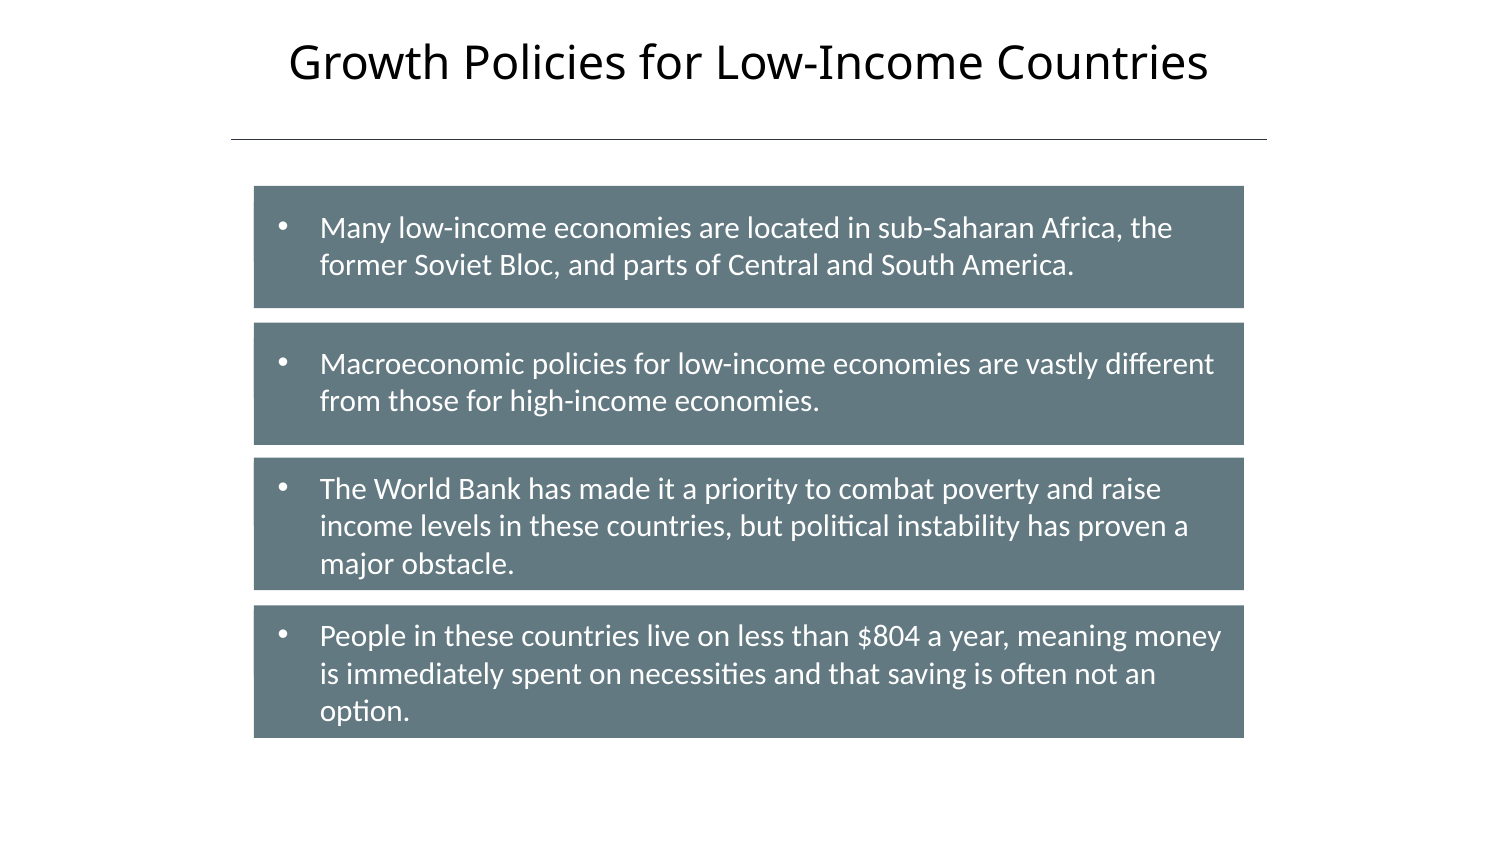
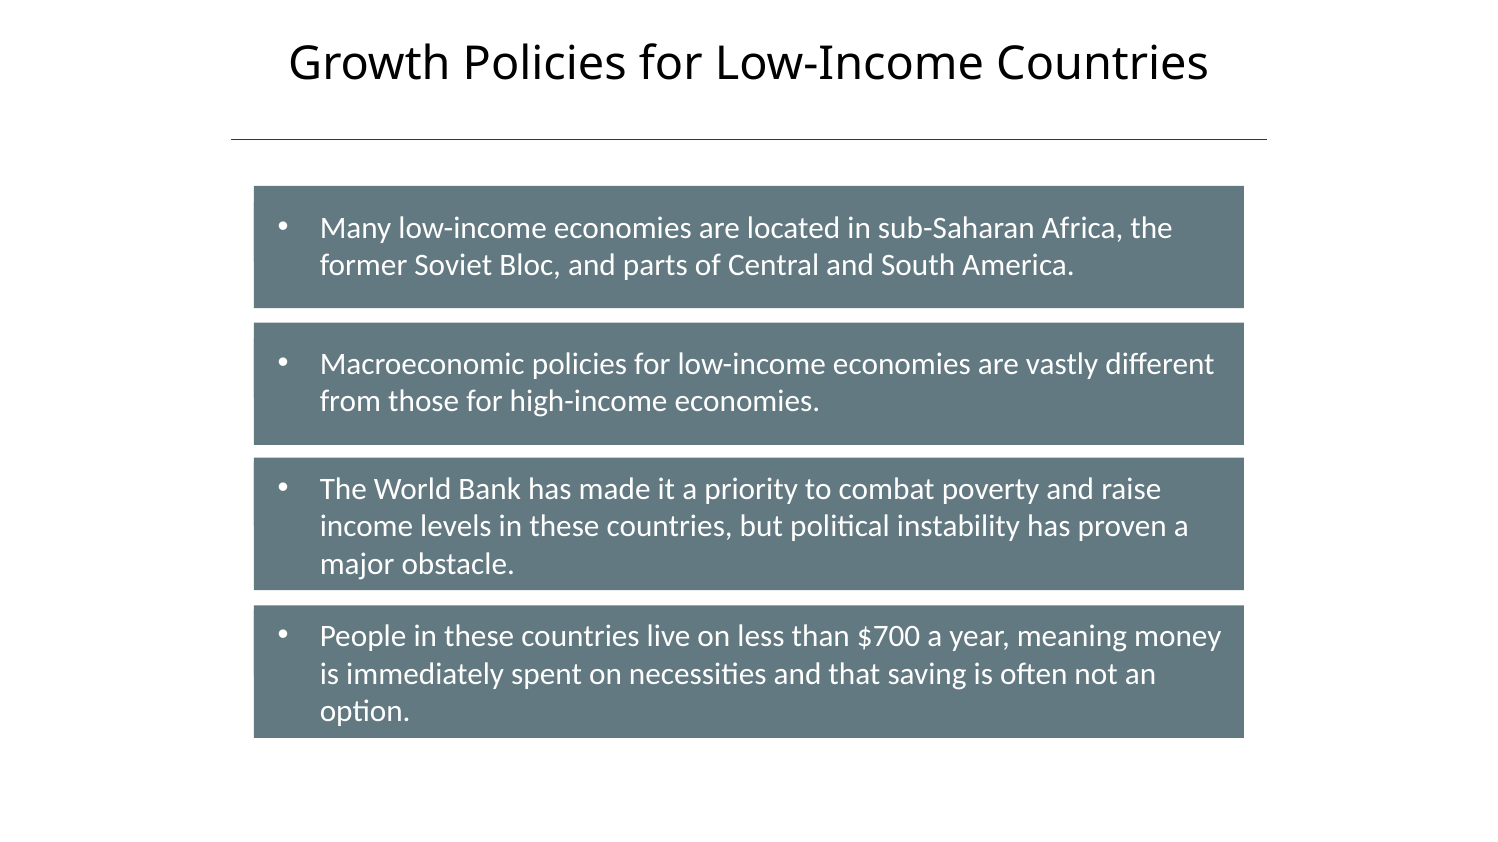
$804: $804 -> $700
